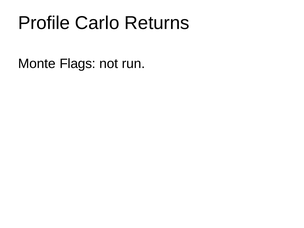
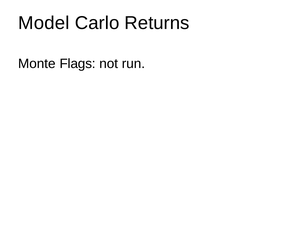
Profile: Profile -> Model
